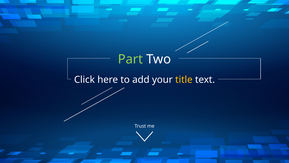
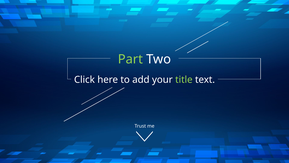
title colour: yellow -> light green
